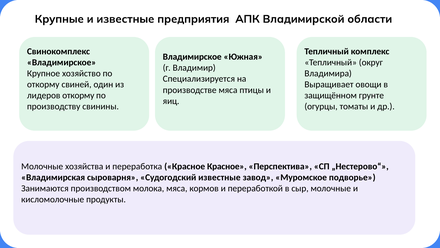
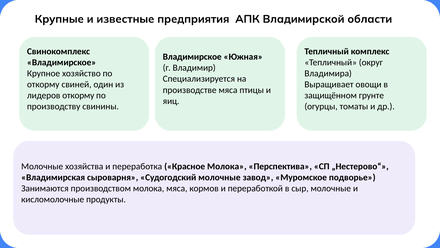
Красное Красное: Красное -> Молока
Судогодский известные: известные -> молочные
